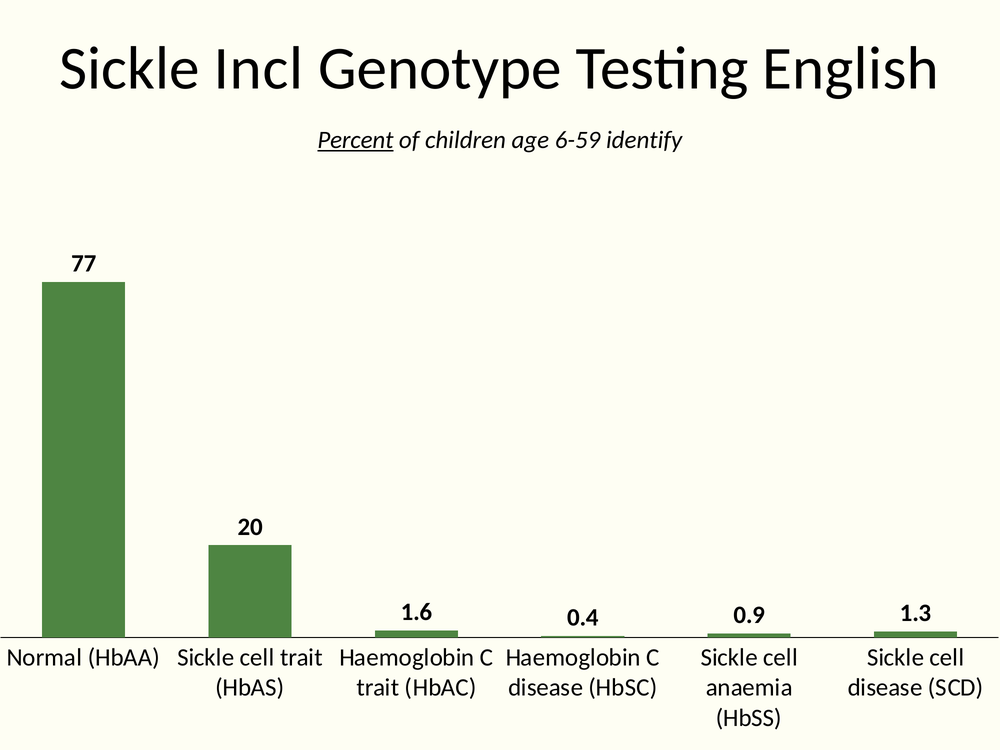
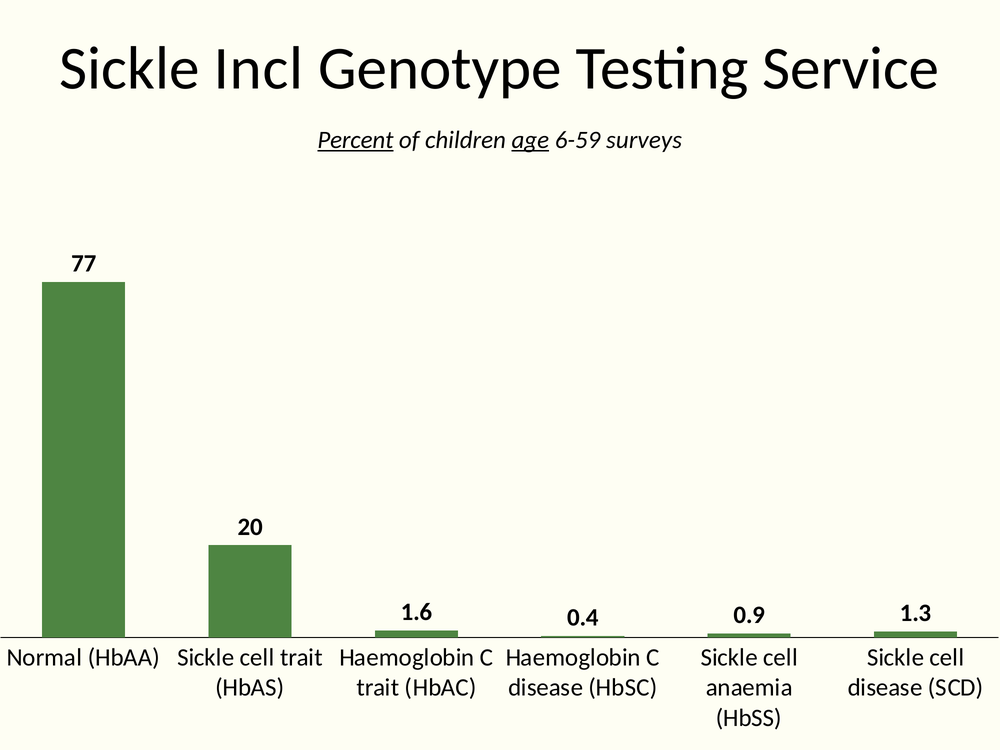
English: English -> Service
age underline: none -> present
identify: identify -> surveys
